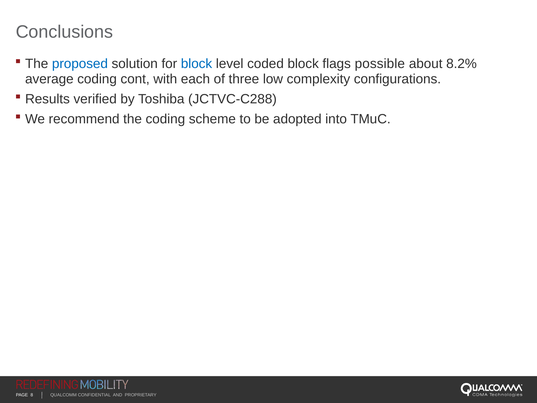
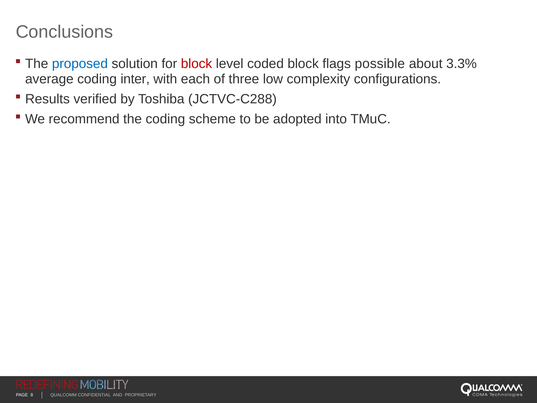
block at (197, 64) colour: blue -> red
8.2%: 8.2% -> 3.3%
cont: cont -> inter
